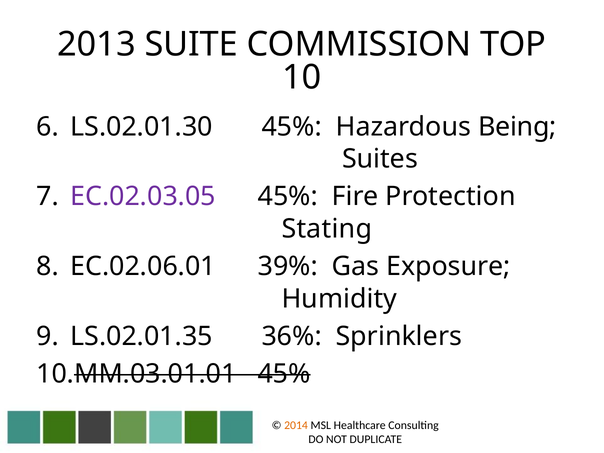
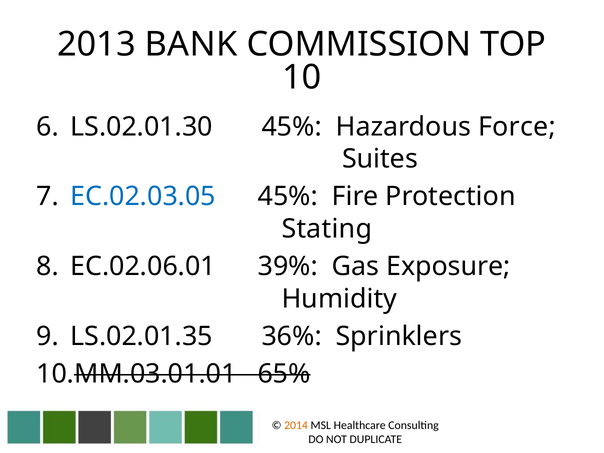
SUITE: SUITE -> BANK
Being: Being -> Force
EC.02.03.05 colour: purple -> blue
45% at (284, 374): 45% -> 65%
